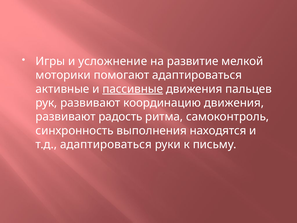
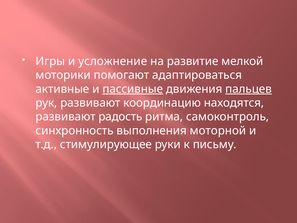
пальцев underline: none -> present
координацию движения: движения -> находятся
находятся: находятся -> моторной
т.д адаптироваться: адаптироваться -> стимулирующее
